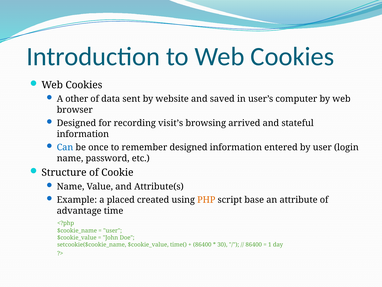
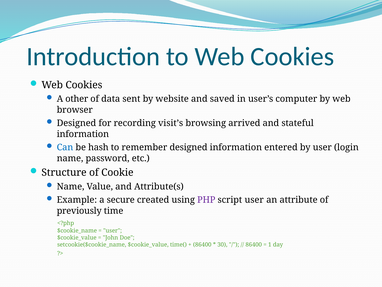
once: once -> hash
placed: placed -> secure
PHP colour: orange -> purple
script base: base -> user
advantage: advantage -> previously
